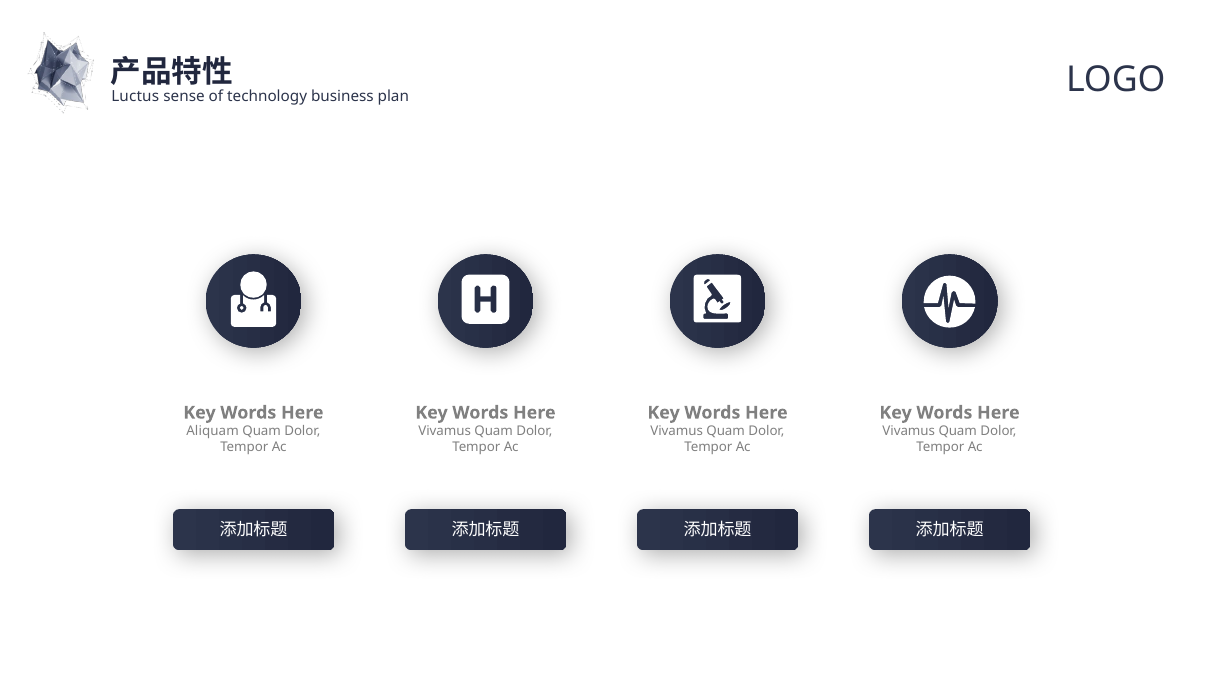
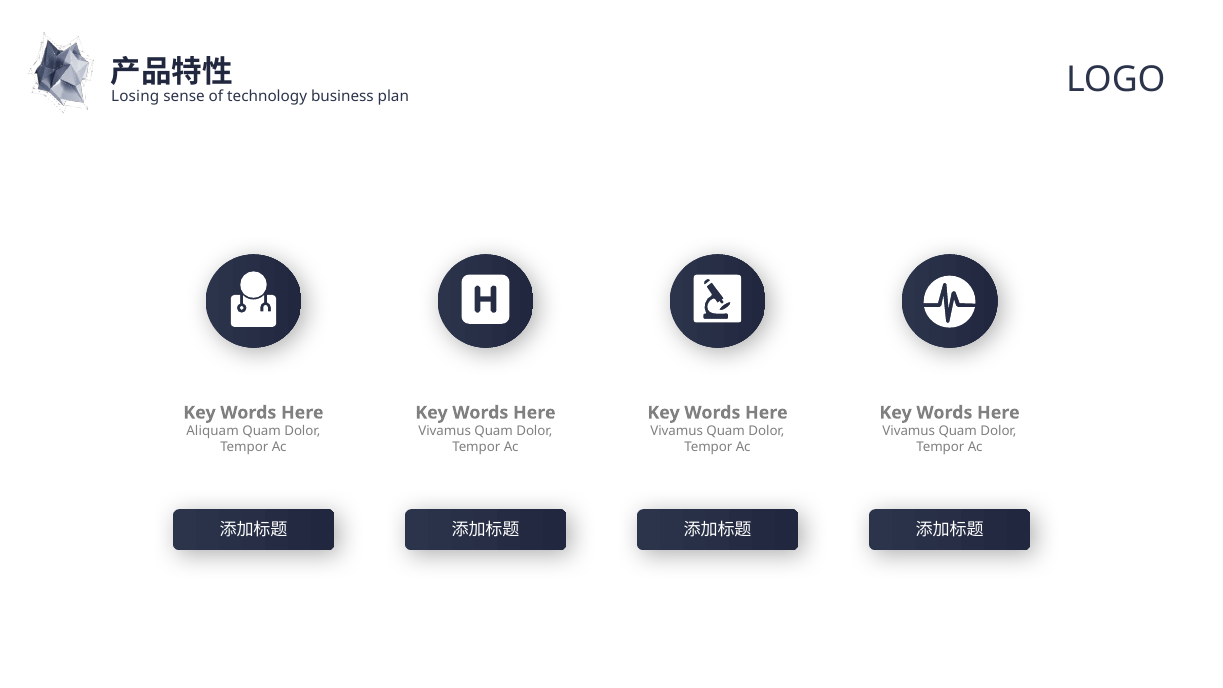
Luctus: Luctus -> Losing
